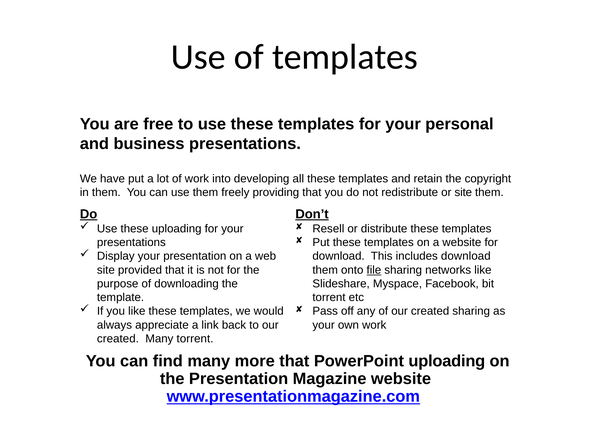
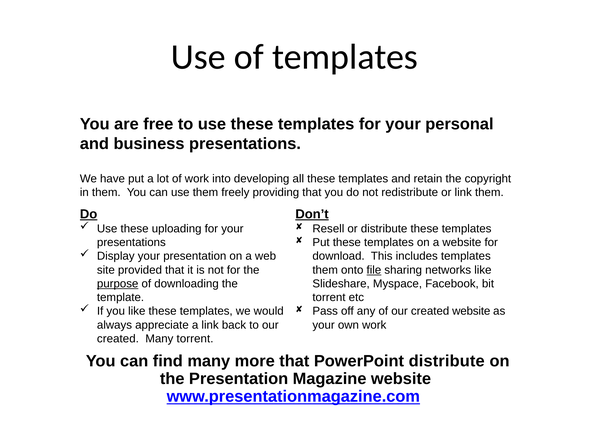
or site: site -> link
includes download: download -> templates
purpose underline: none -> present
created sharing: sharing -> website
PowerPoint uploading: uploading -> distribute
